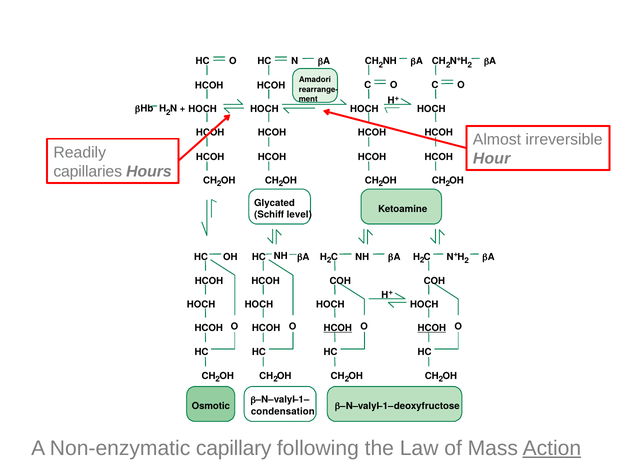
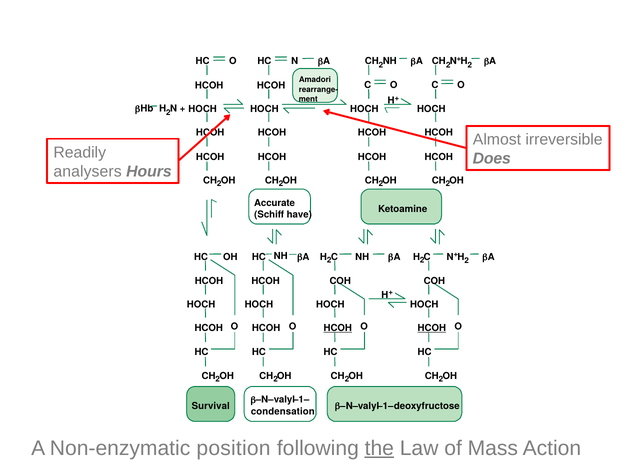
Hour: Hour -> Does
capillaries: capillaries -> analysers
Glycated: Glycated -> Accurate
level: level -> have
Osmotic: Osmotic -> Survival
capillary: capillary -> position
the underline: none -> present
Action underline: present -> none
